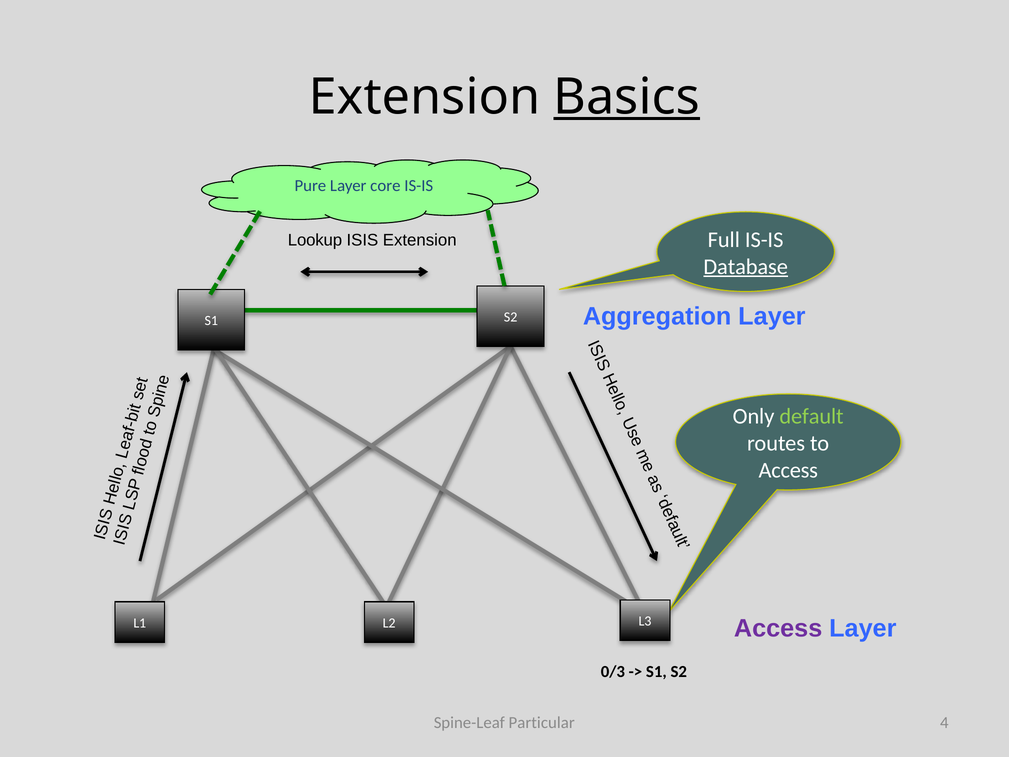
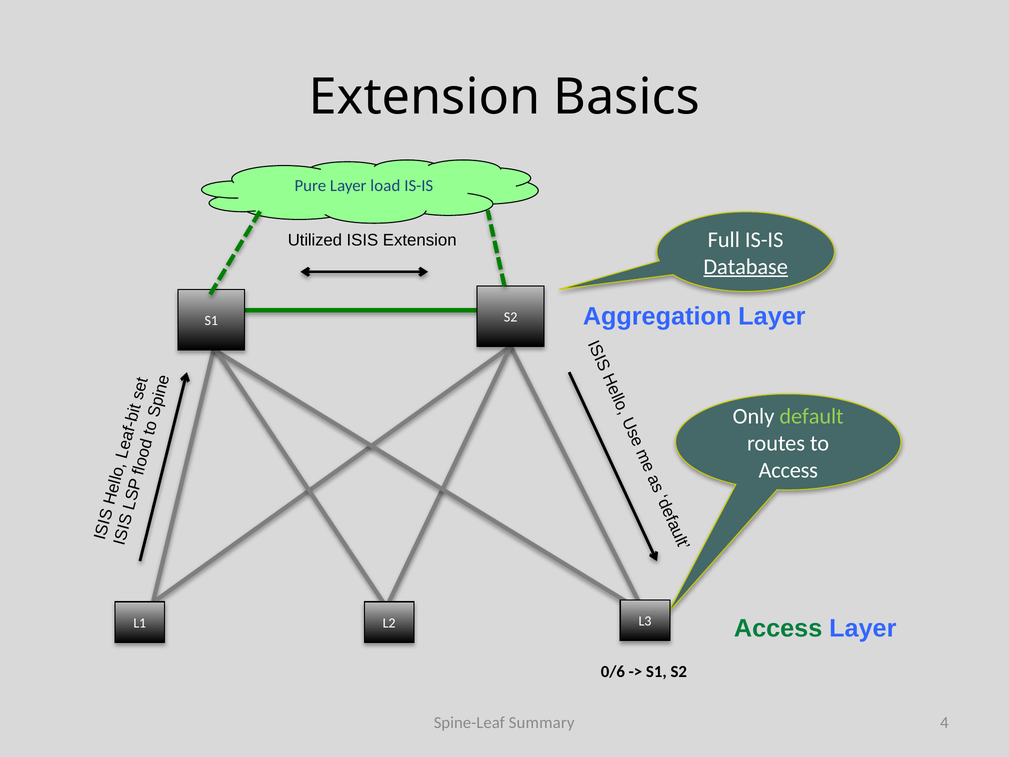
Basics underline: present -> none
core: core -> load
Lookup: Lookup -> Utilized
Access at (778, 628) colour: purple -> green
0/3: 0/3 -> 0/6
Particular: Particular -> Summary
